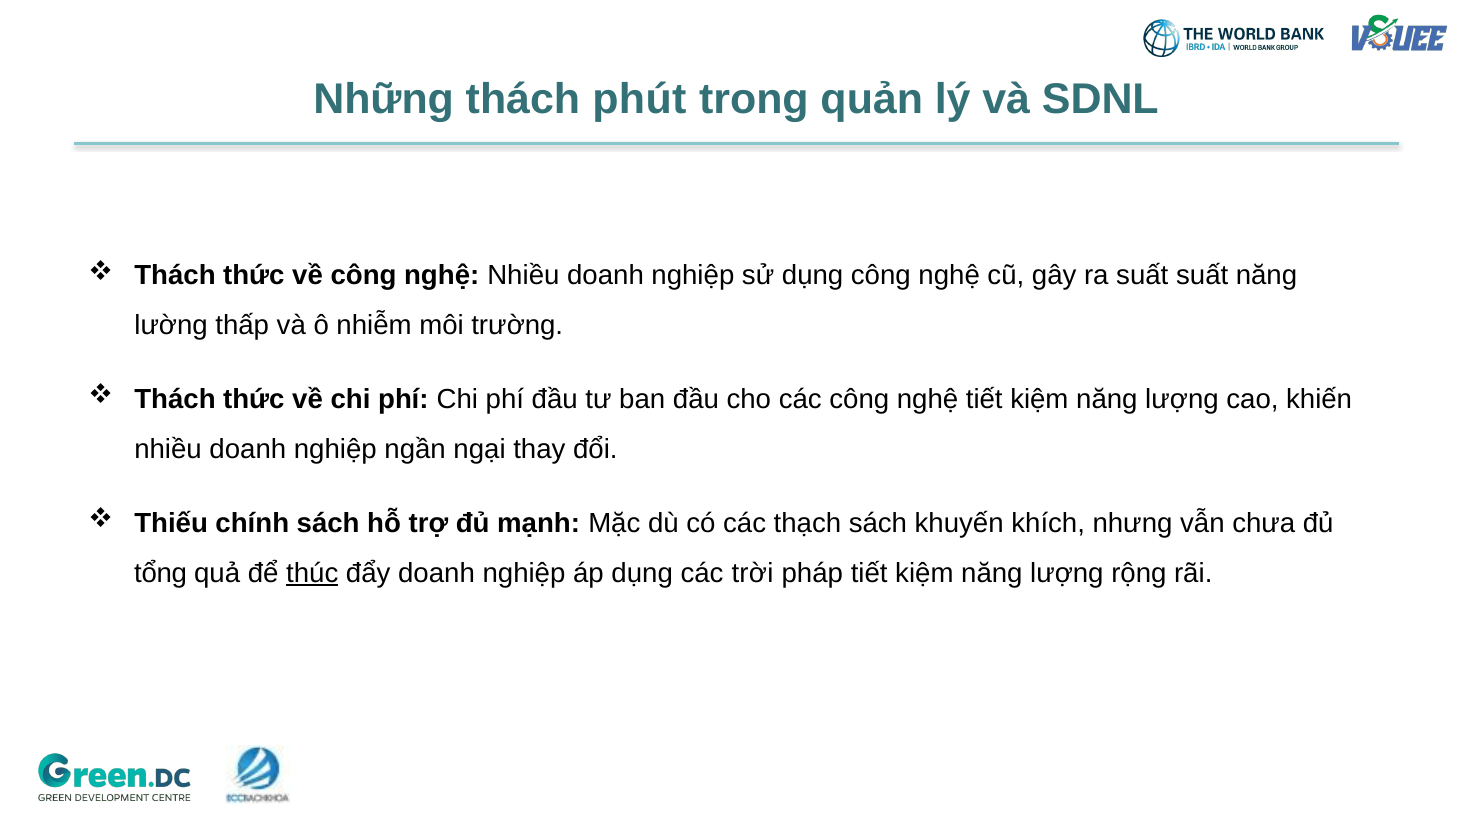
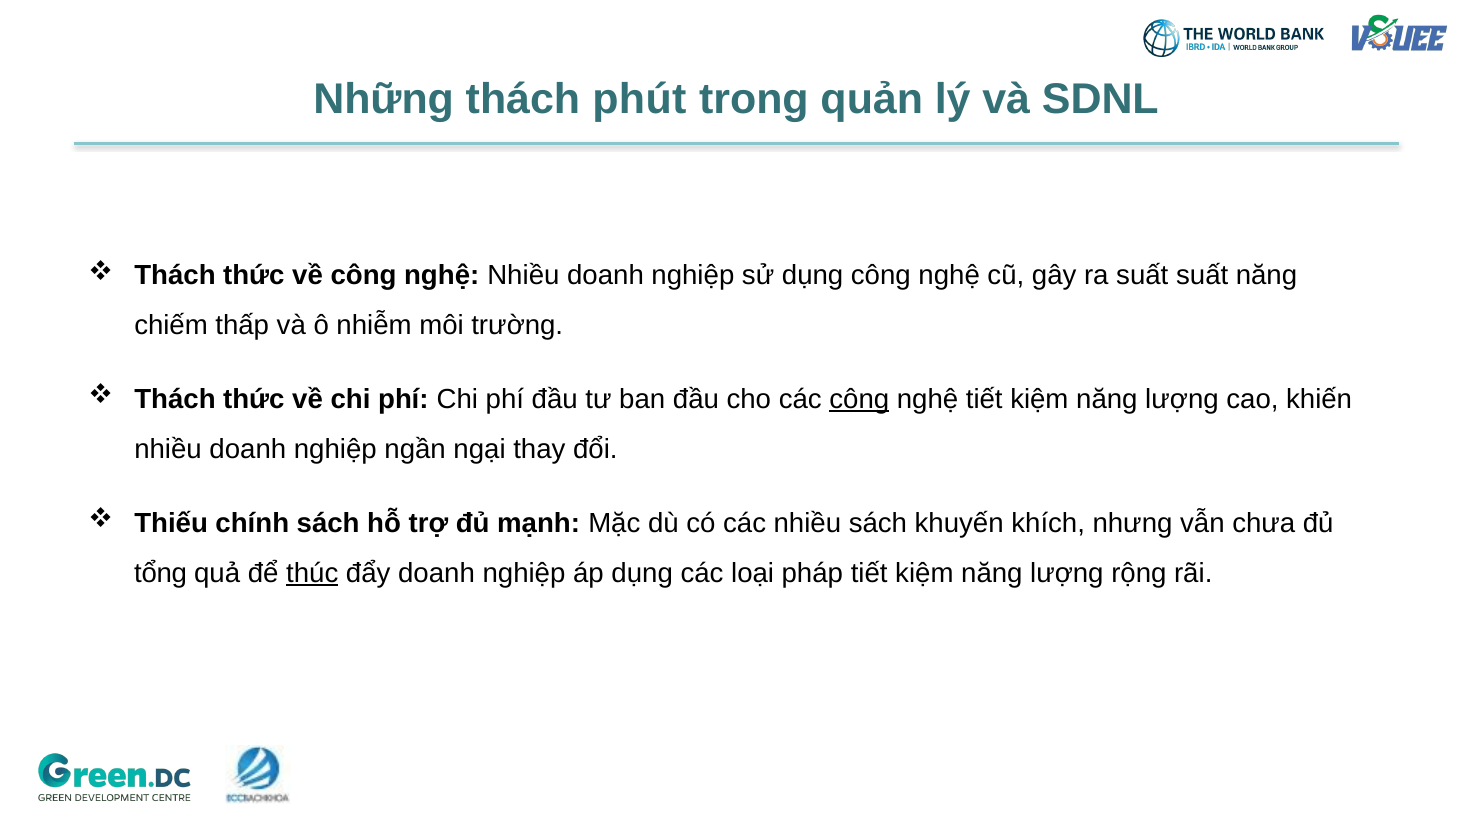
lường: lường -> chiếm
công at (859, 400) underline: none -> present
các thạch: thạch -> nhiều
trời: trời -> loại
